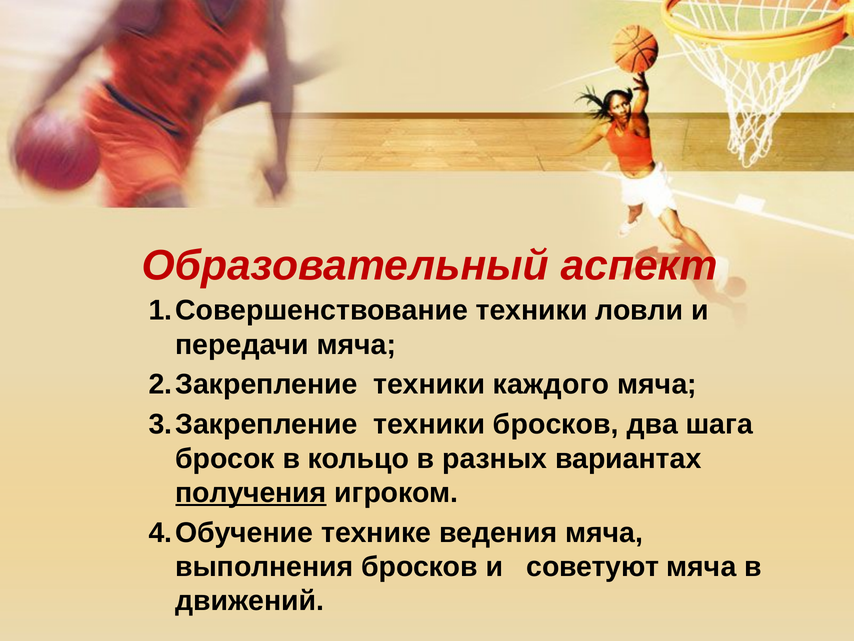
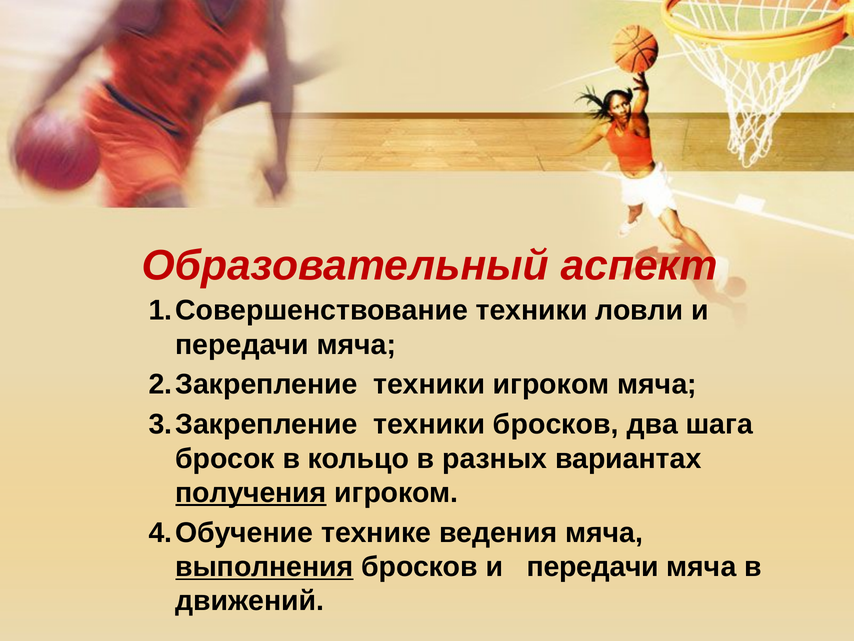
техники каждого: каждого -> игроком
выполнения underline: none -> present
бросков и советуют: советуют -> передачи
